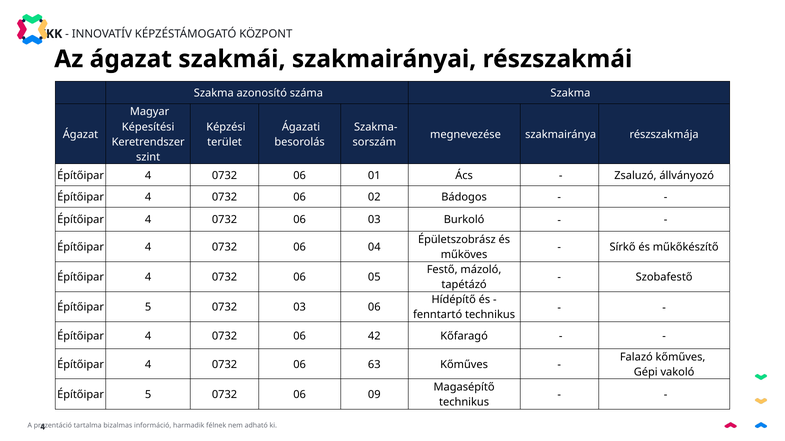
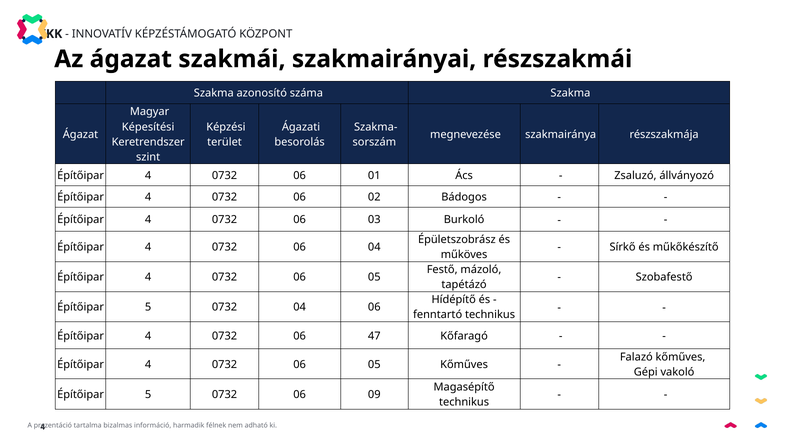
0732 03: 03 -> 04
42: 42 -> 47
63 at (374, 365): 63 -> 05
